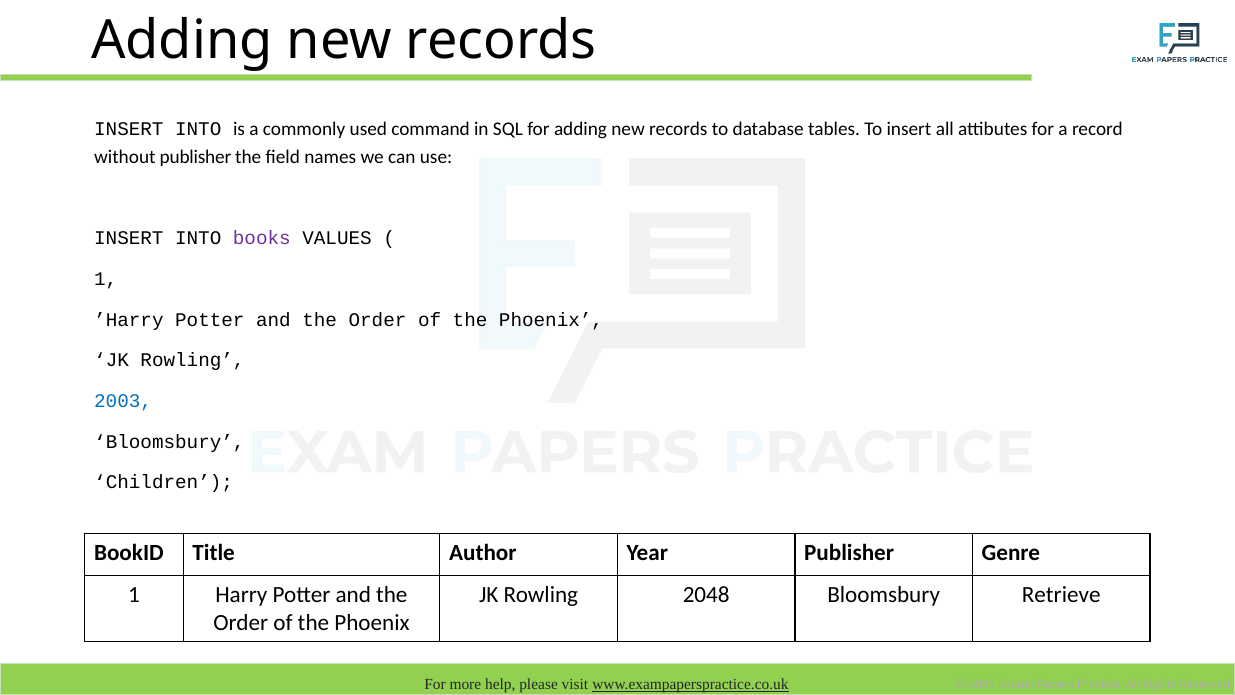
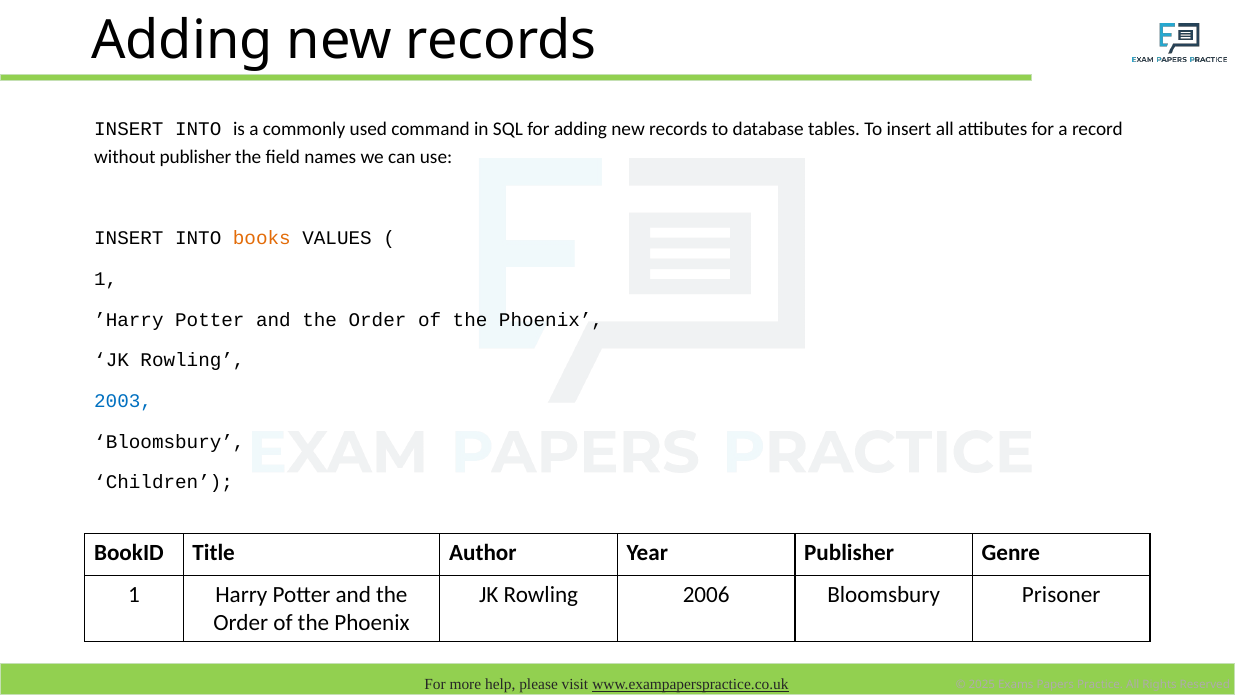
books colour: purple -> orange
2048: 2048 -> 2006
Retrieve: Retrieve -> Prisoner
